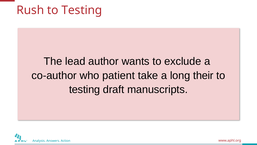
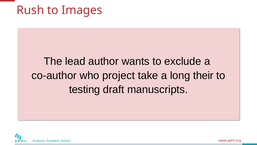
Rush to Testing: Testing -> Images
patient: patient -> project
